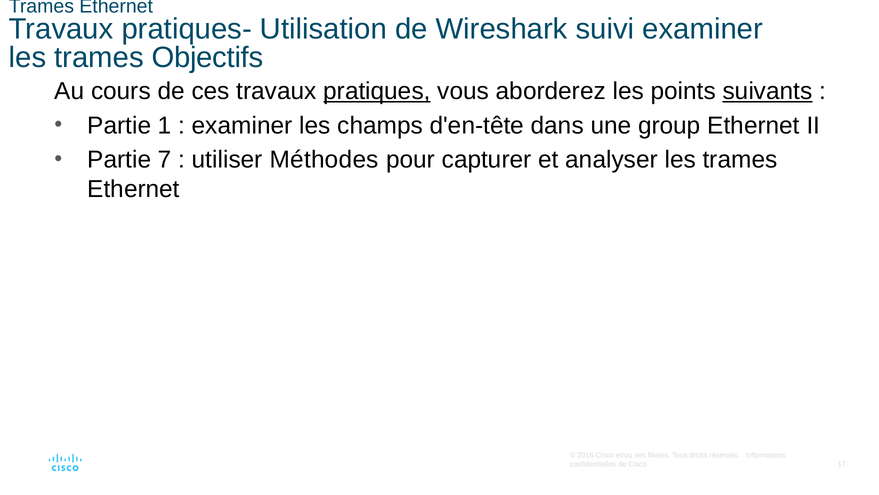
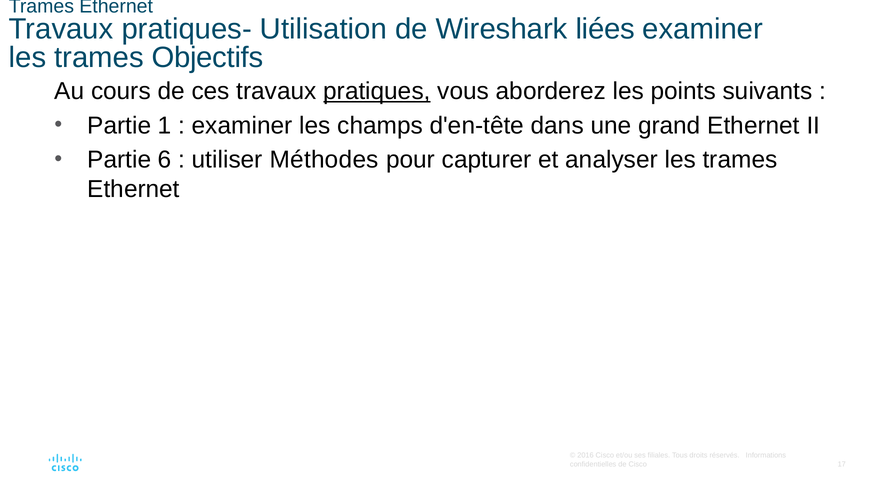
suivi: suivi -> liées
suivants underline: present -> none
group: group -> grand
7: 7 -> 6
